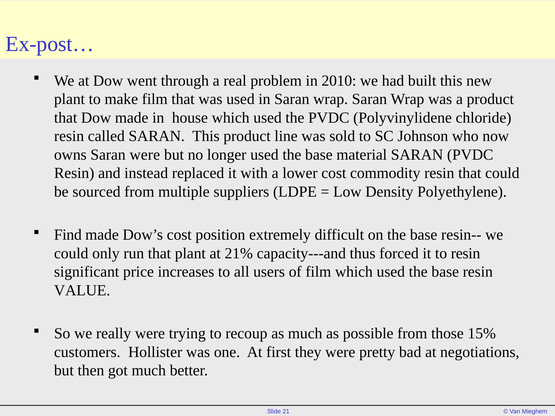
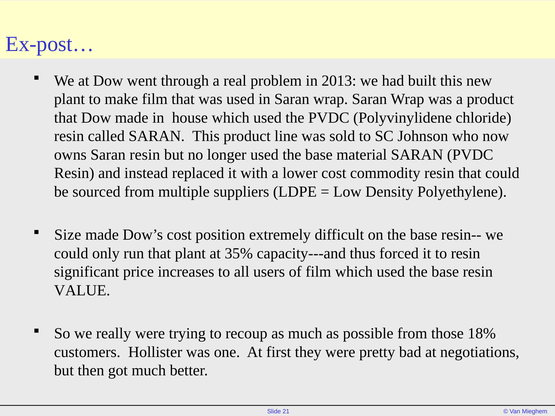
2010: 2010 -> 2013
Saran were: were -> resin
Find: Find -> Size
21%: 21% -> 35%
15%: 15% -> 18%
